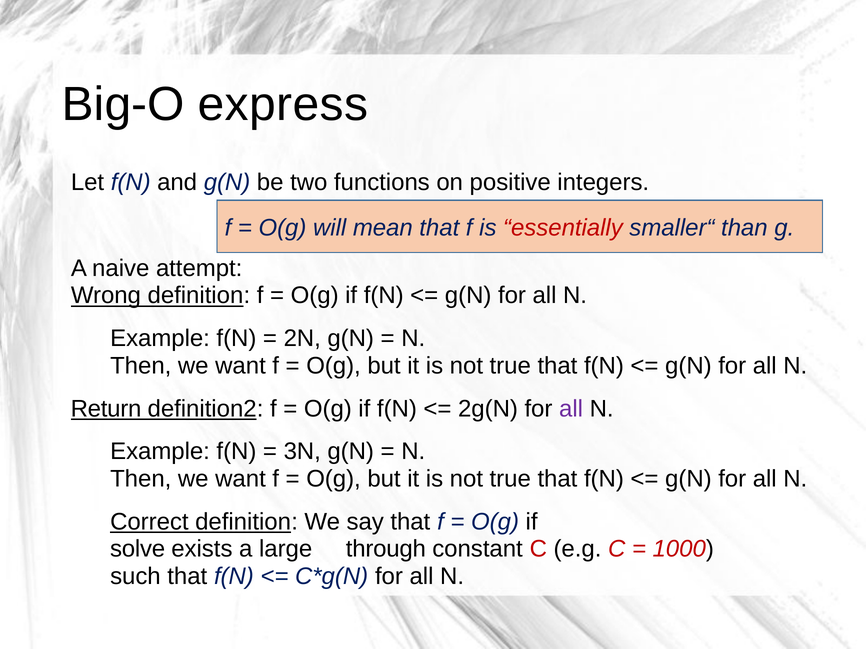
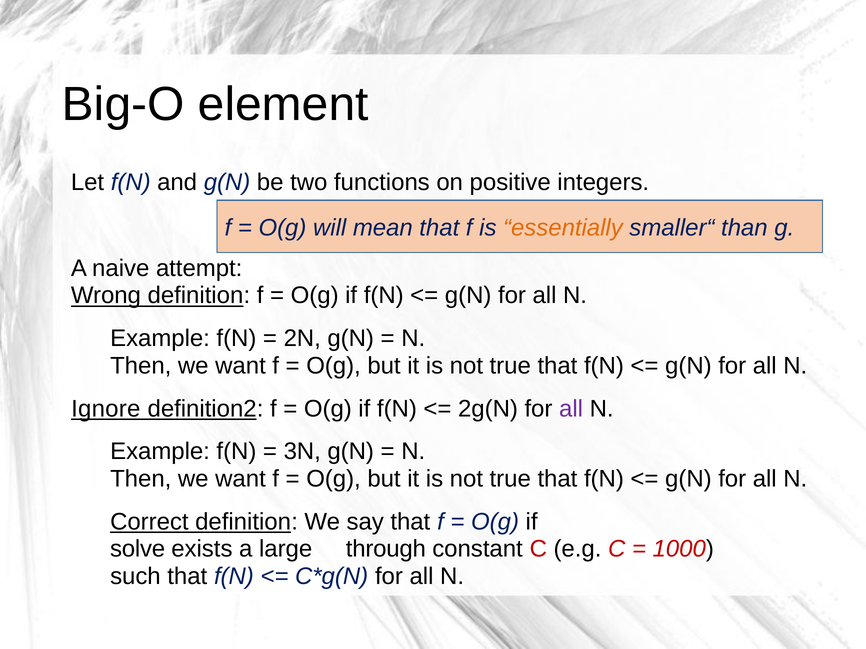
express: express -> element
essentially colour: red -> orange
Return: Return -> Ignore
